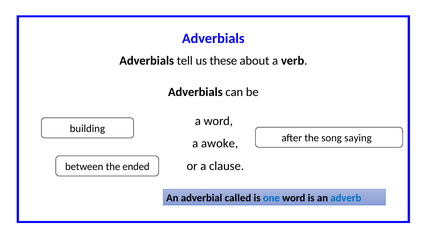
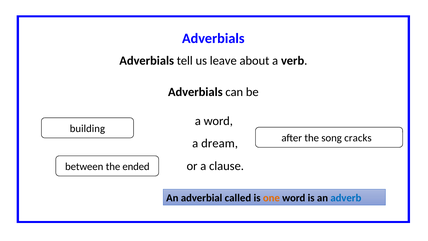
these: these -> leave
saying: saying -> cracks
awoke: awoke -> dream
one colour: blue -> orange
